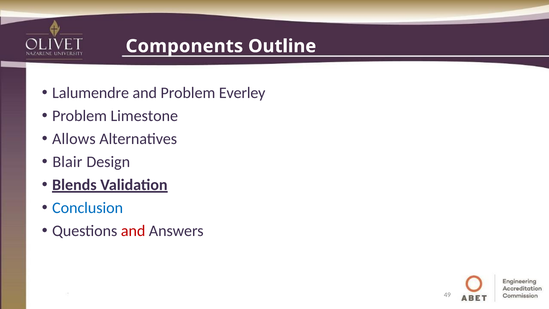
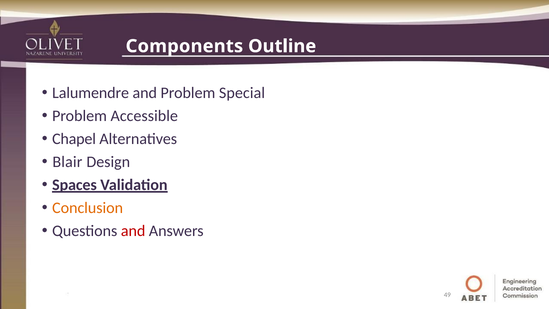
Everley: Everley -> Special
Limestone: Limestone -> Accessible
Allows: Allows -> Chapel
Blends: Blends -> Spaces
Conclusion colour: blue -> orange
